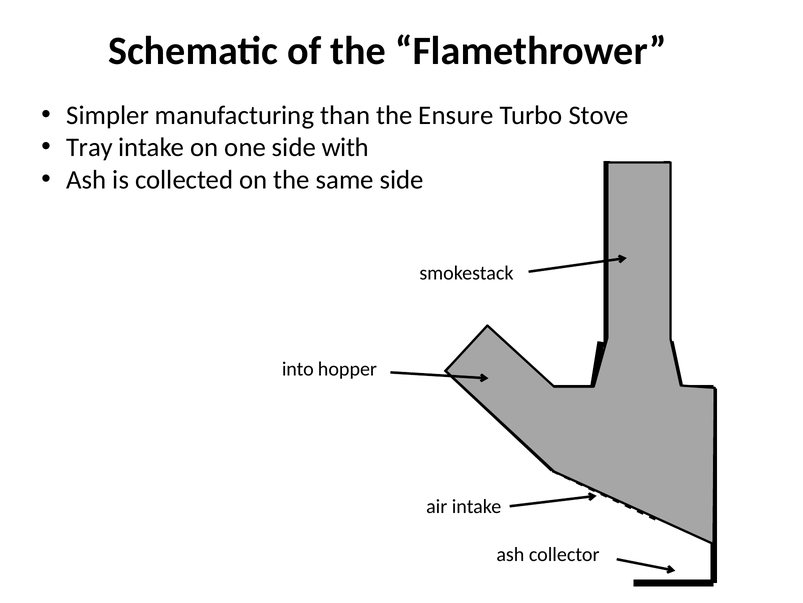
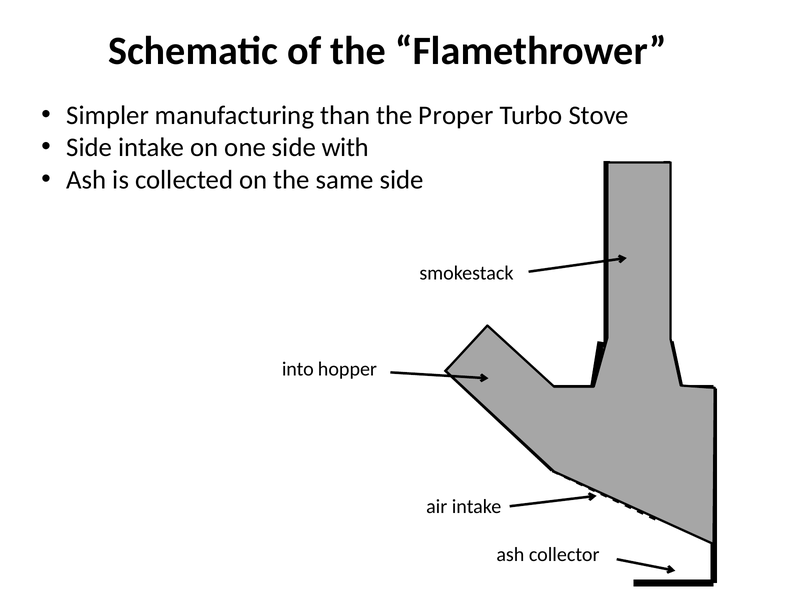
Ensure: Ensure -> Proper
Tray at (89, 147): Tray -> Side
